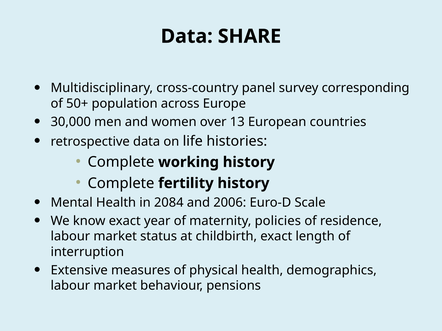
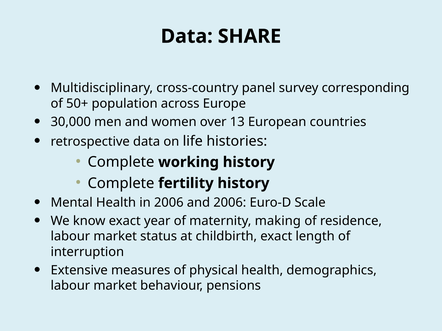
in 2084: 2084 -> 2006
policies: policies -> making
